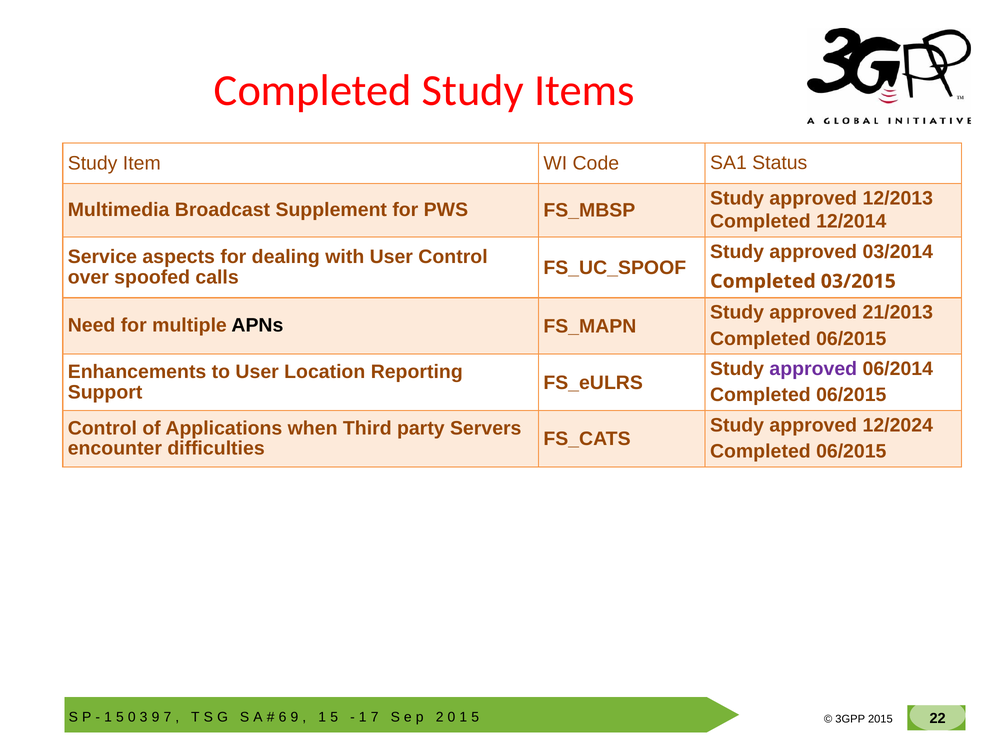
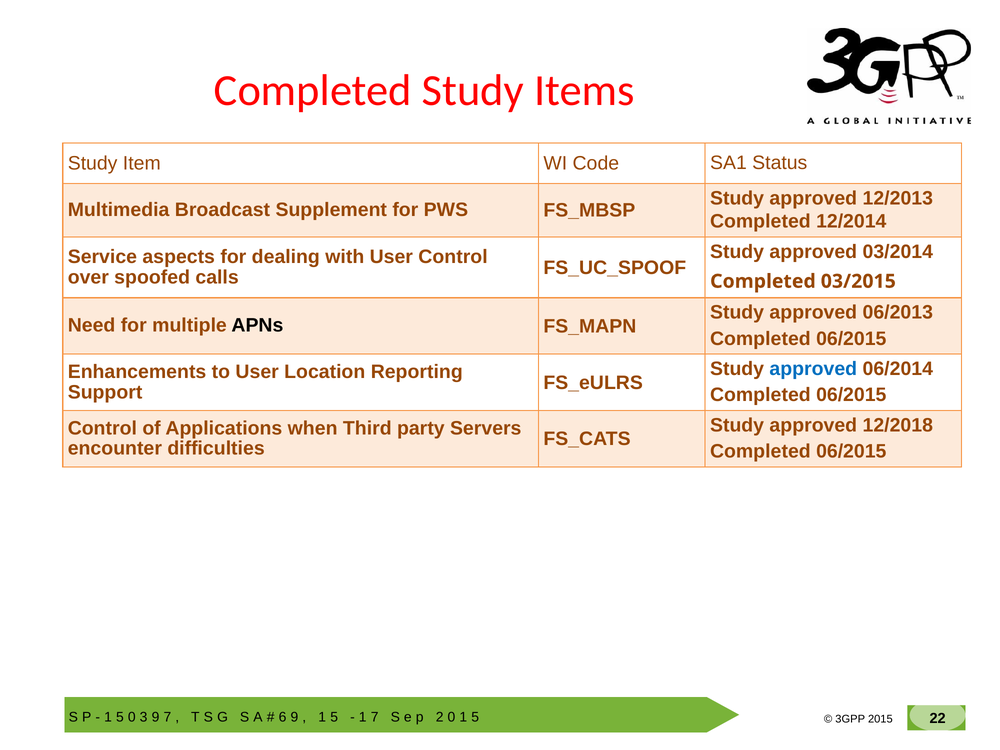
21/2013: 21/2013 -> 06/2013
approved at (813, 369) colour: purple -> blue
12/2024: 12/2024 -> 12/2018
